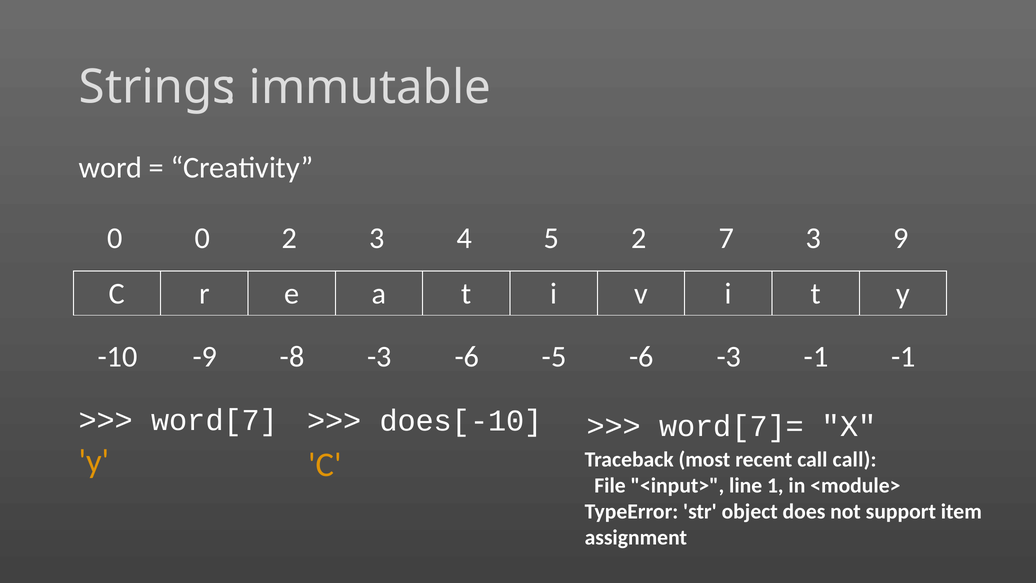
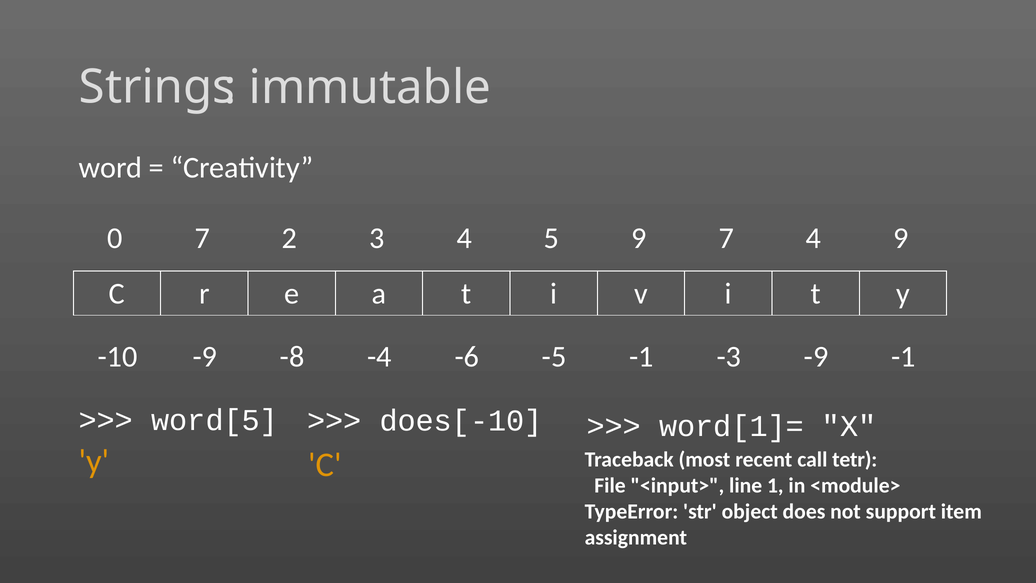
0 0: 0 -> 7
5 2: 2 -> 9
7 3: 3 -> 4
-8 -3: -3 -> -4
-5 -6: -6 -> -1
-3 -1: -1 -> -9
word[7: word[7 -> word[5
word[7]=: word[7]= -> word[1]=
call call: call -> tetr
